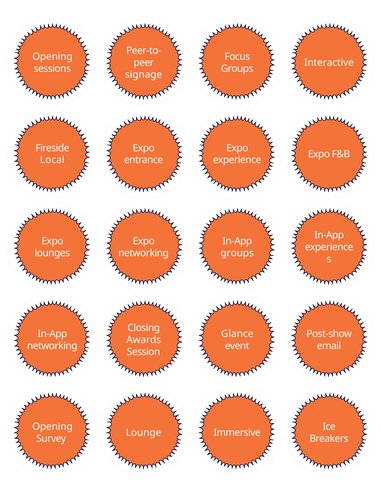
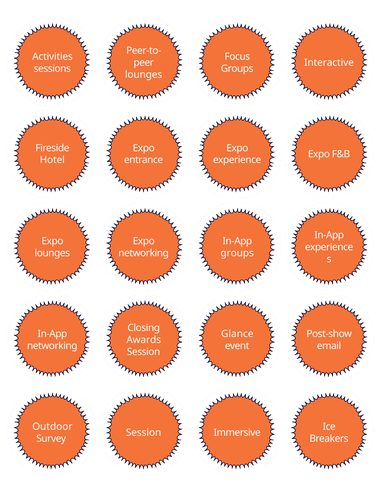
Opening at (52, 57): Opening -> Activities
signage at (144, 75): signage -> lounges
Local: Local -> Hotel
Opening at (52, 427): Opening -> Outdoor
Lounge at (144, 433): Lounge -> Session
